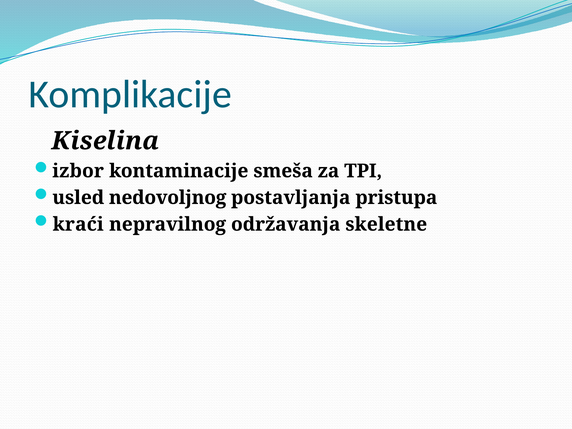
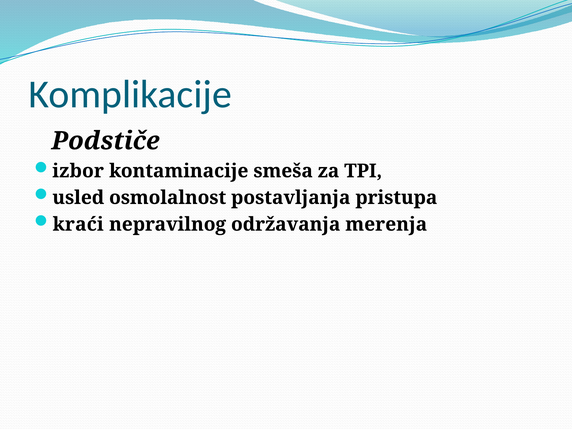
Kiselina: Kiselina -> Podstiče
nedovoljnog: nedovoljnog -> osmolalnost
skeletne: skeletne -> merenja
